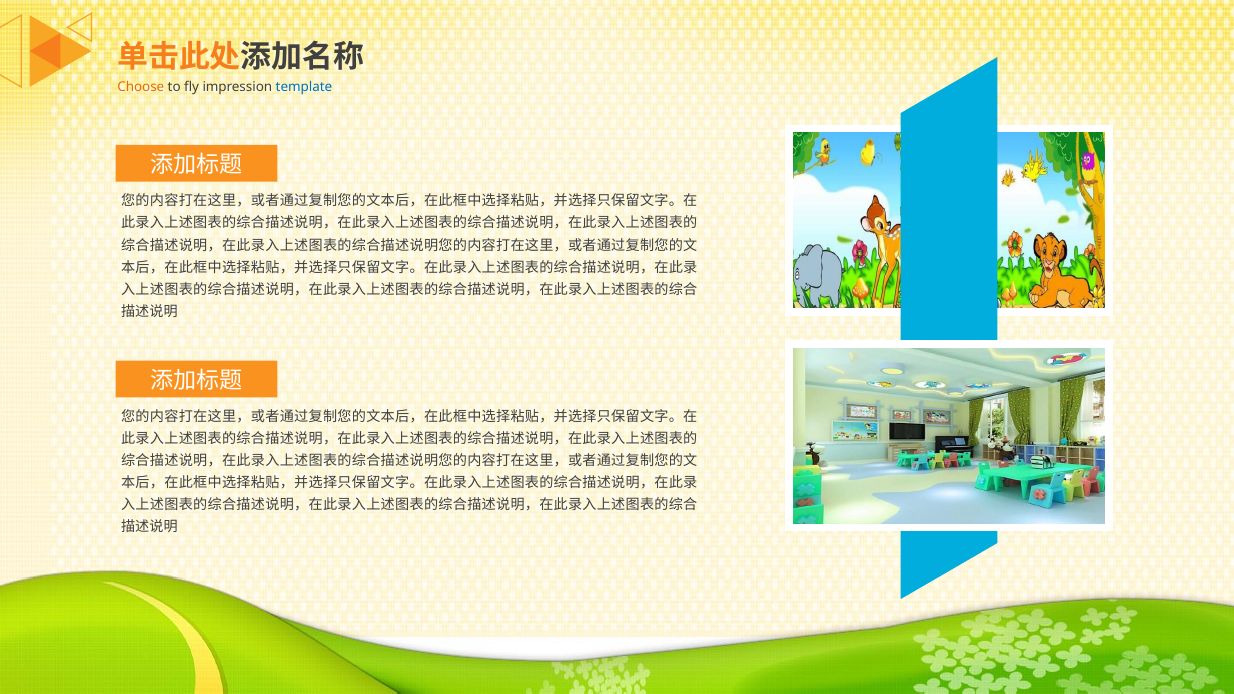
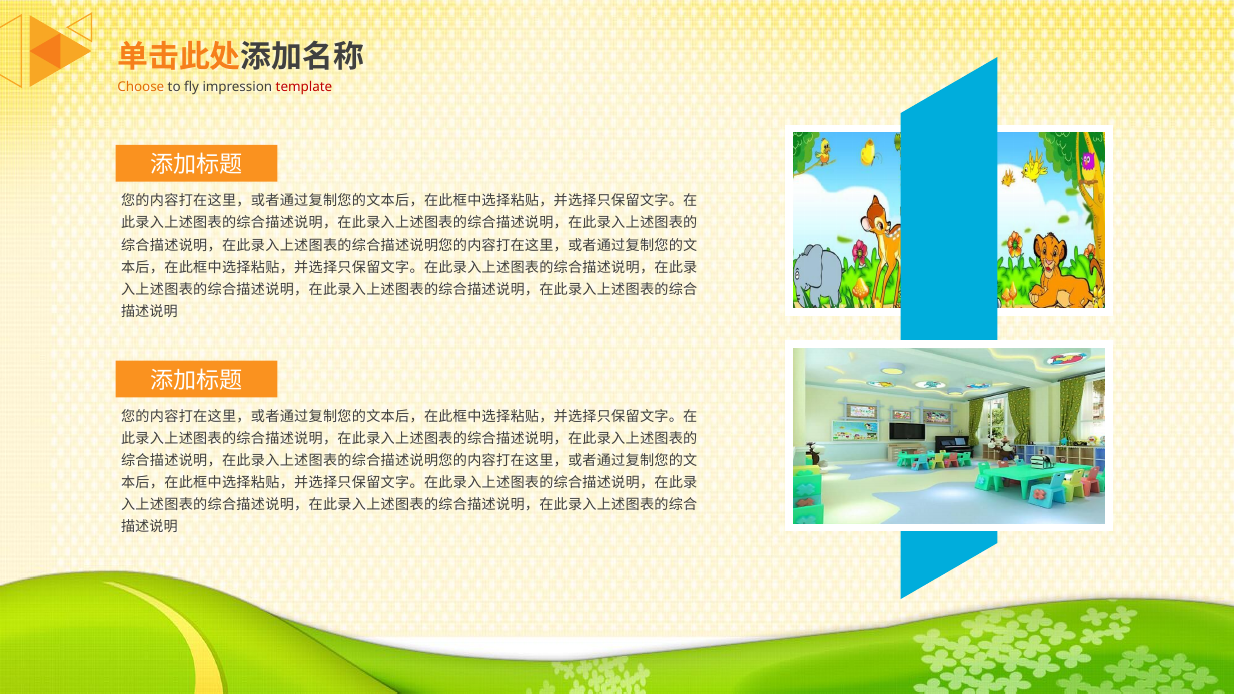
template colour: blue -> red
